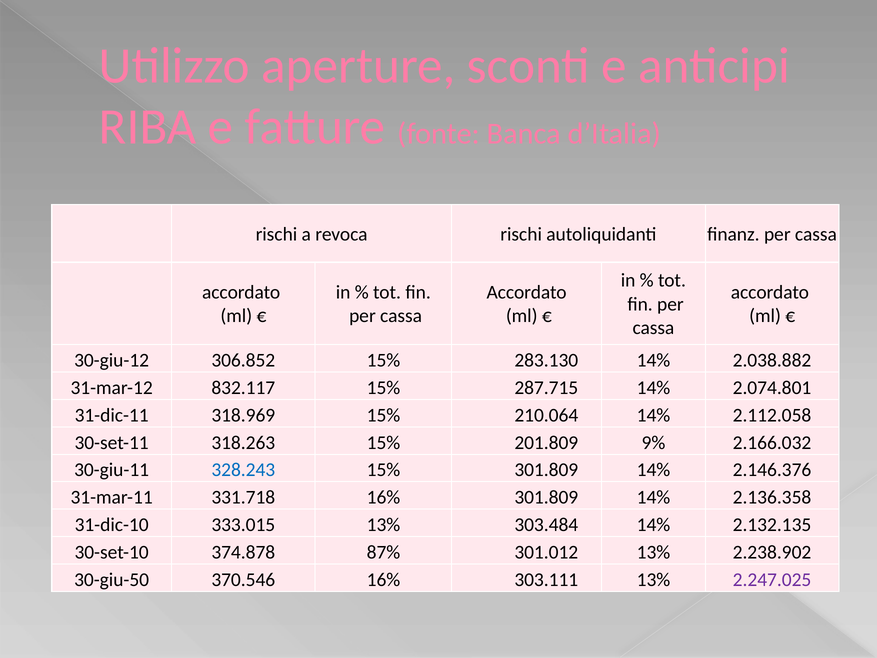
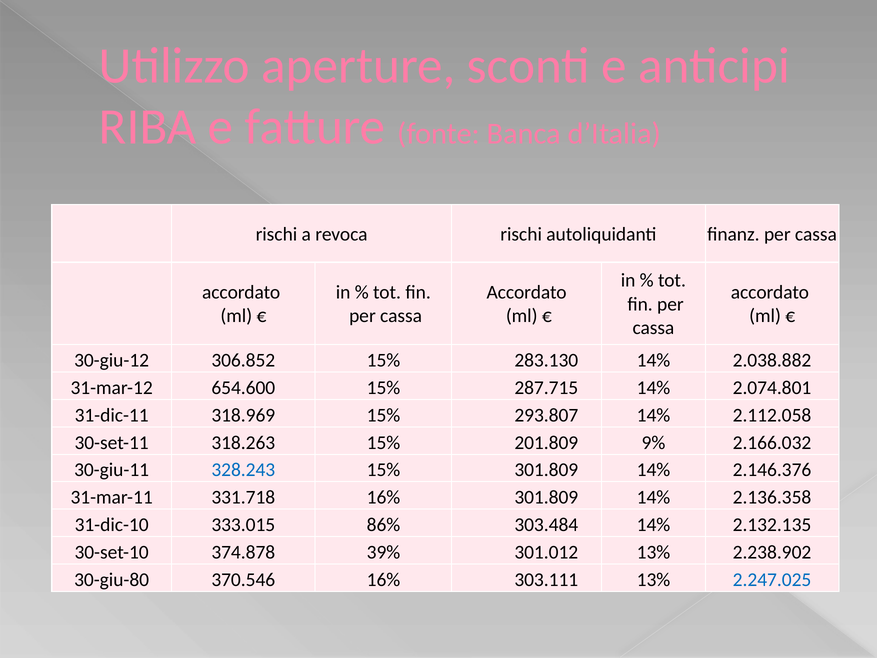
832.117: 832.117 -> 654.600
210.064: 210.064 -> 293.807
333.015 13%: 13% -> 86%
87%: 87% -> 39%
30-giu-50: 30-giu-50 -> 30-giu-80
2.247.025 colour: purple -> blue
